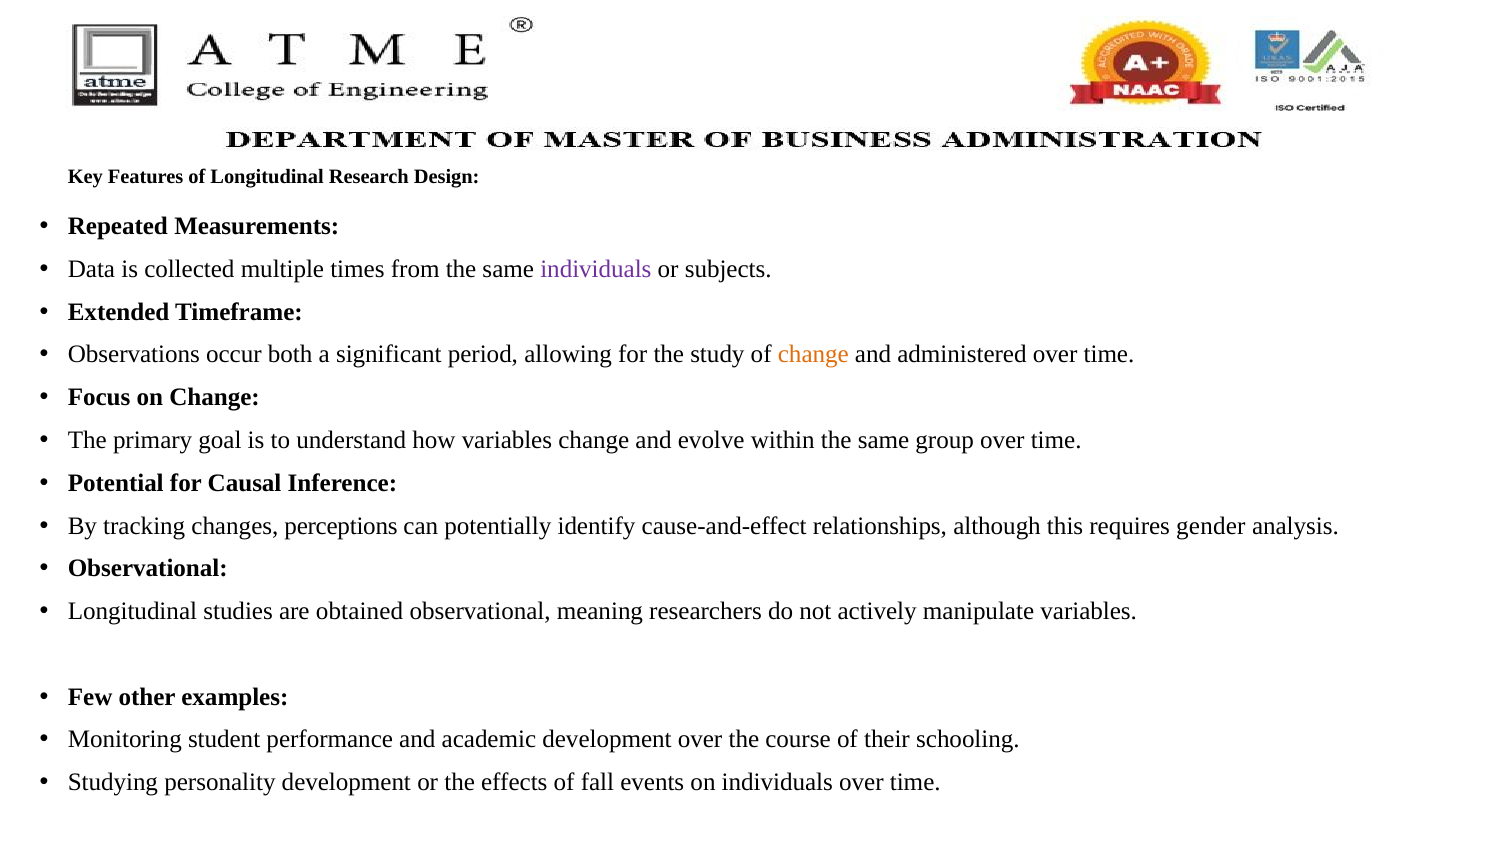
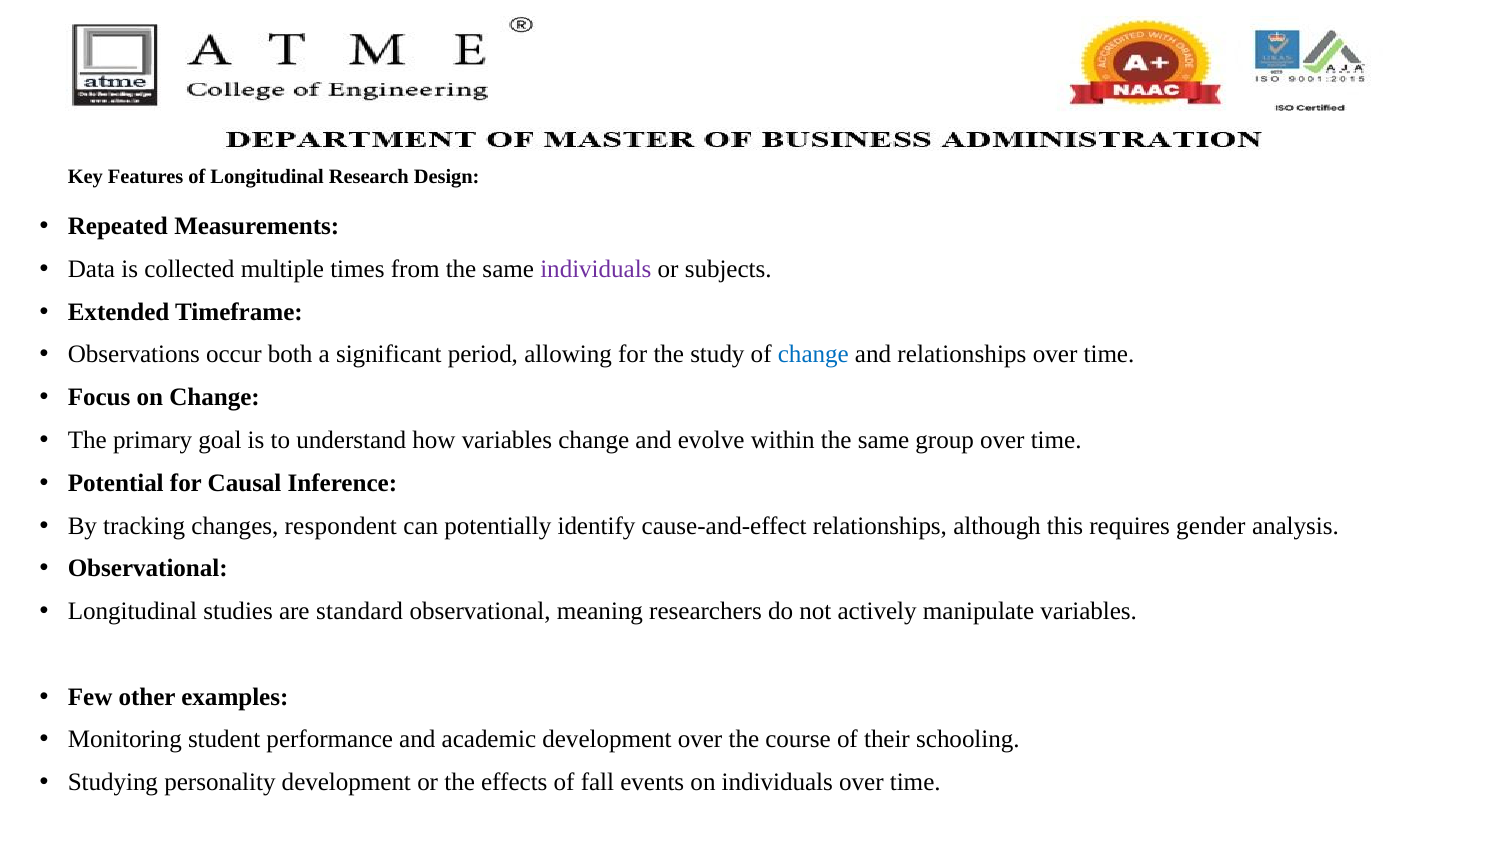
change at (813, 355) colour: orange -> blue
and administered: administered -> relationships
perceptions: perceptions -> respondent
obtained: obtained -> standard
